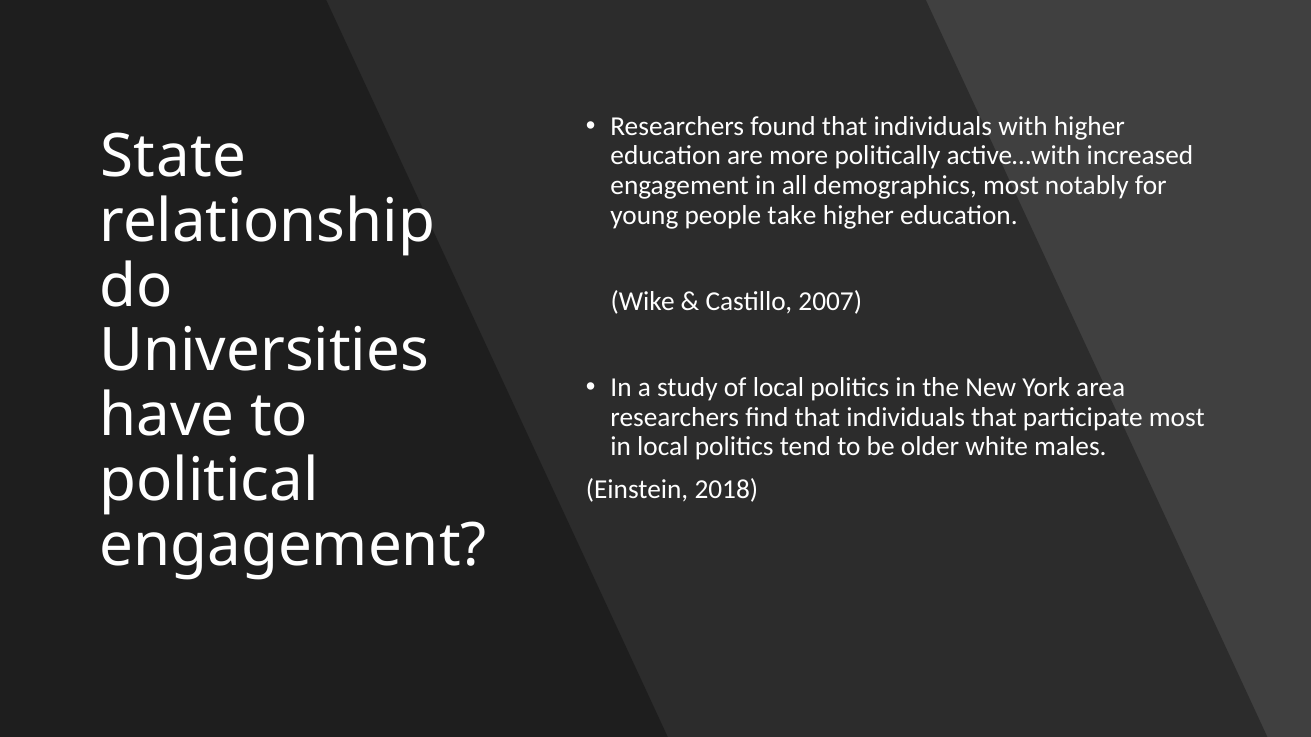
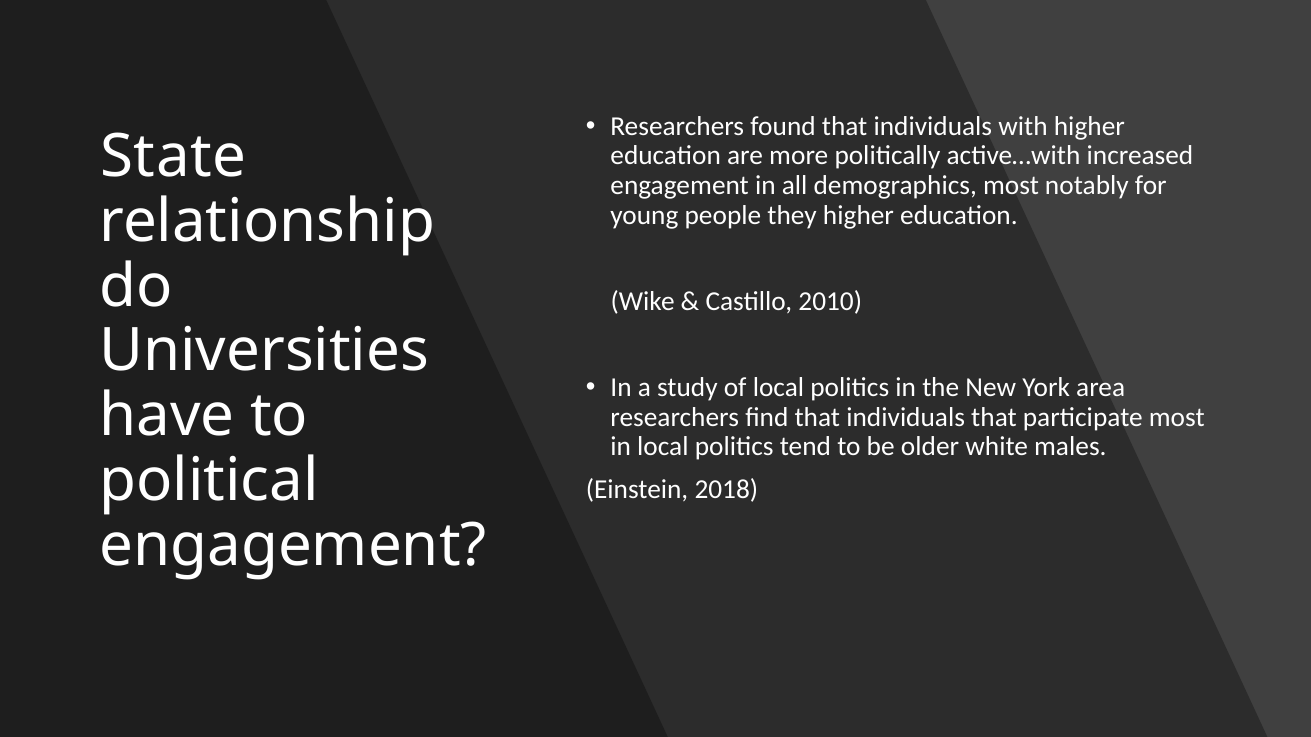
take: take -> they
2007: 2007 -> 2010
